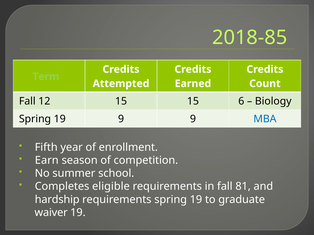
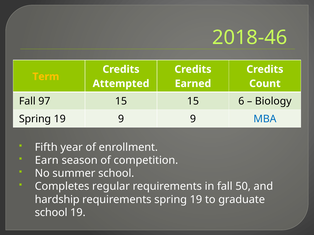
2018-85: 2018-85 -> 2018-46
Term colour: light green -> yellow
12: 12 -> 97
eligible: eligible -> regular
81: 81 -> 50
waiver at (51, 213): waiver -> school
